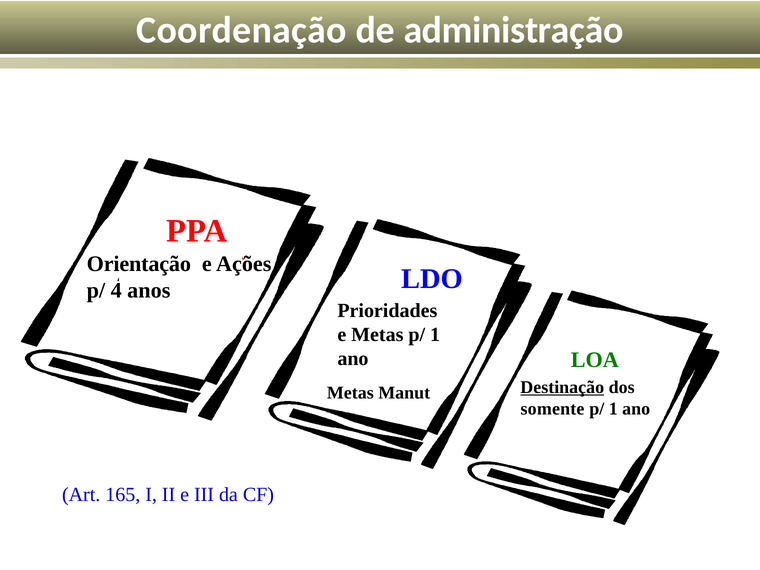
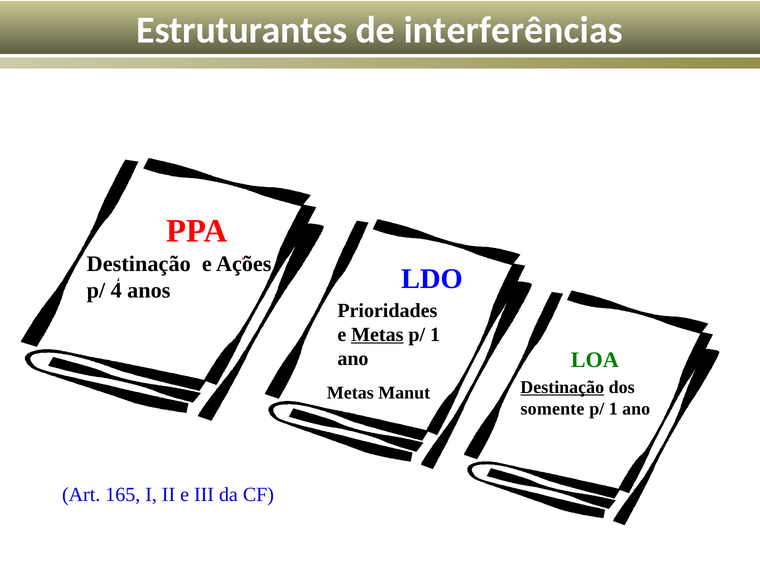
Coordenação: Coordenação -> Estruturantes
administração: administração -> interferências
Orientação at (139, 264): Orientação -> Destinação
Metas at (377, 334) underline: none -> present
